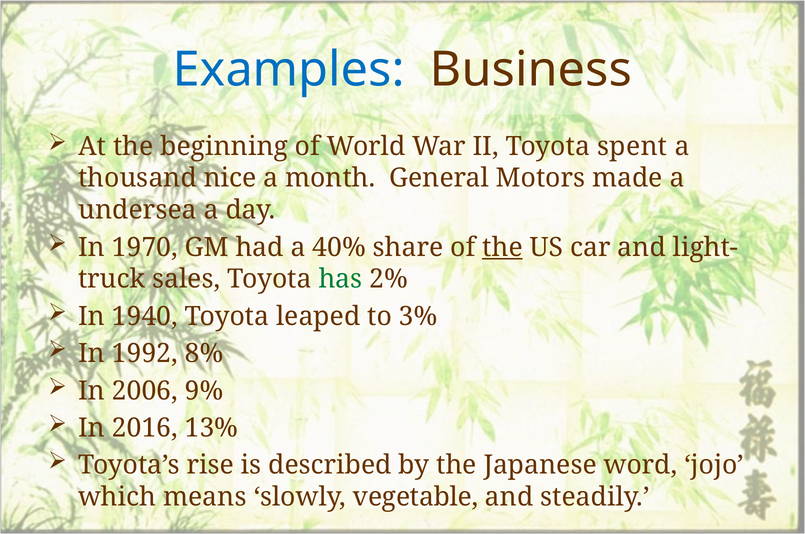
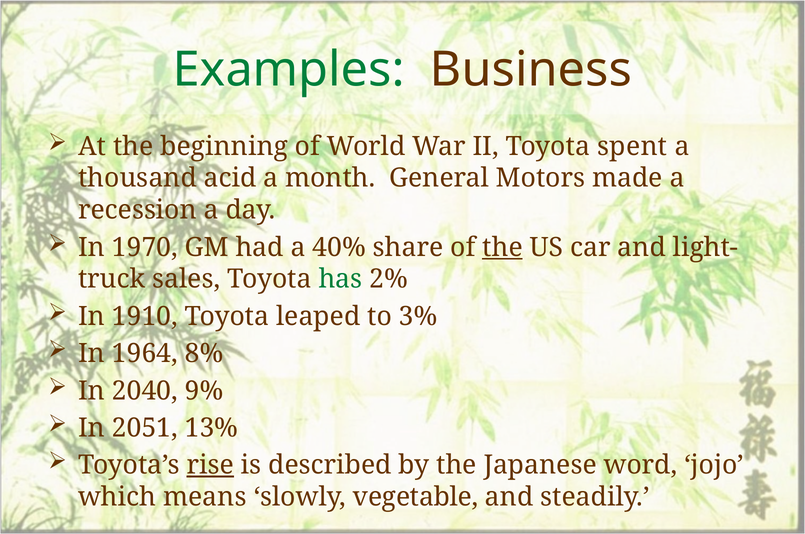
Examples colour: blue -> green
nice: nice -> acid
undersea: undersea -> recession
1940: 1940 -> 1910
1992: 1992 -> 1964
2006: 2006 -> 2040
2016: 2016 -> 2051
rise underline: none -> present
